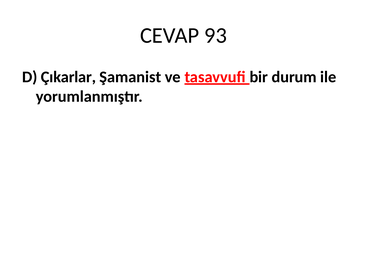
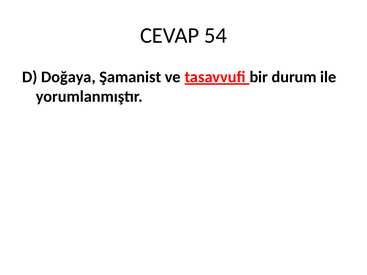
93: 93 -> 54
Çıkarlar: Çıkarlar -> Doğaya
